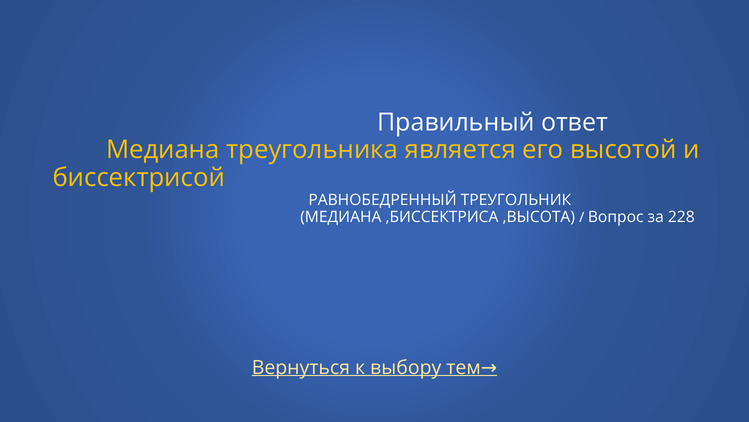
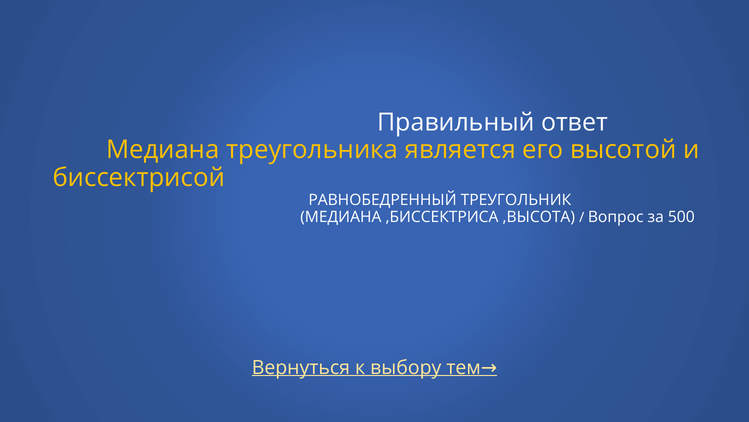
228: 228 -> 500
